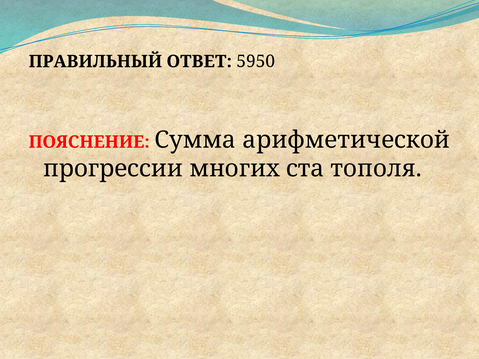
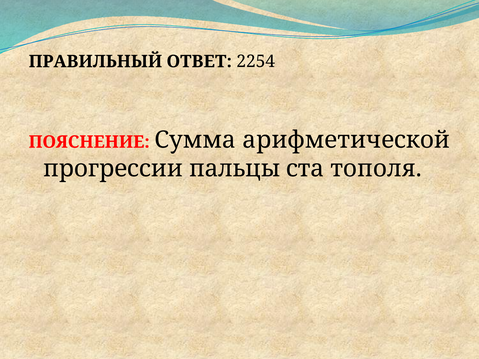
5950: 5950 -> 2254
многих: многих -> пальцы
